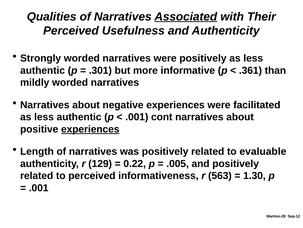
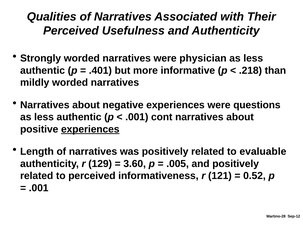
Associated underline: present -> none
were positively: positively -> physician
.301: .301 -> .401
.361: .361 -> .218
facilitated: facilitated -> questions
0.22: 0.22 -> 3.60
563: 563 -> 121
1.30: 1.30 -> 0.52
